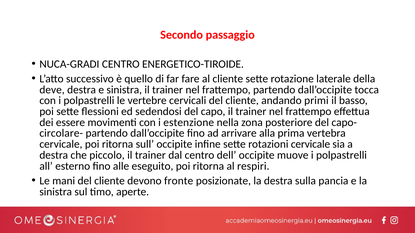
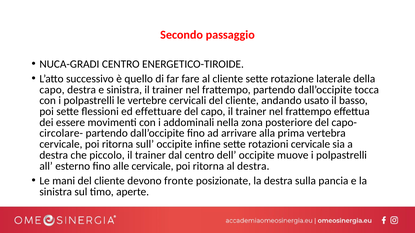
deve at (52, 90): deve -> capo
primi: primi -> usato
sedendosi: sedendosi -> effettuare
estenzione: estenzione -> addominali
alle eseguito: eseguito -> cervicale
al respiri: respiri -> destra
